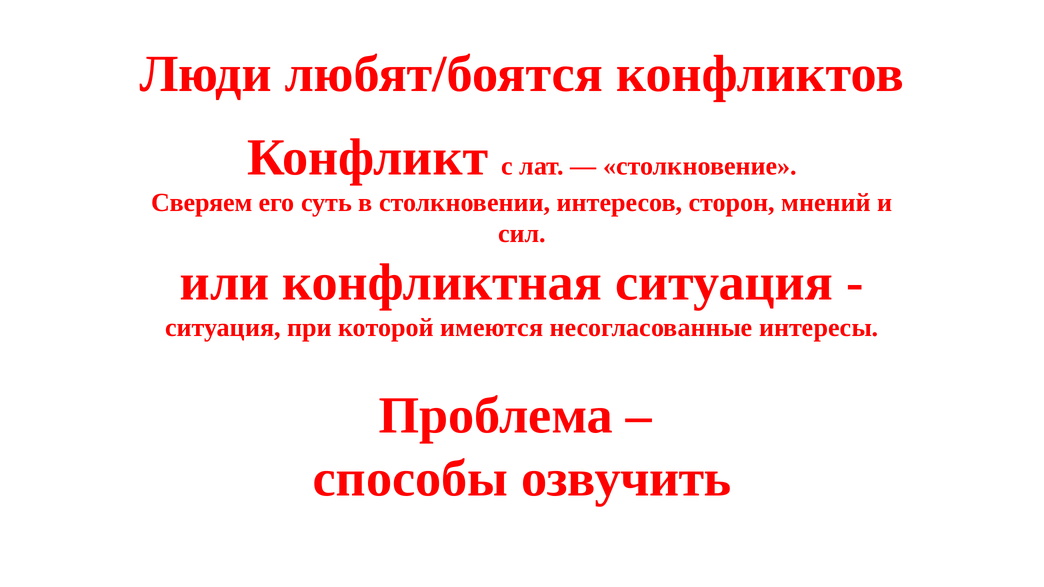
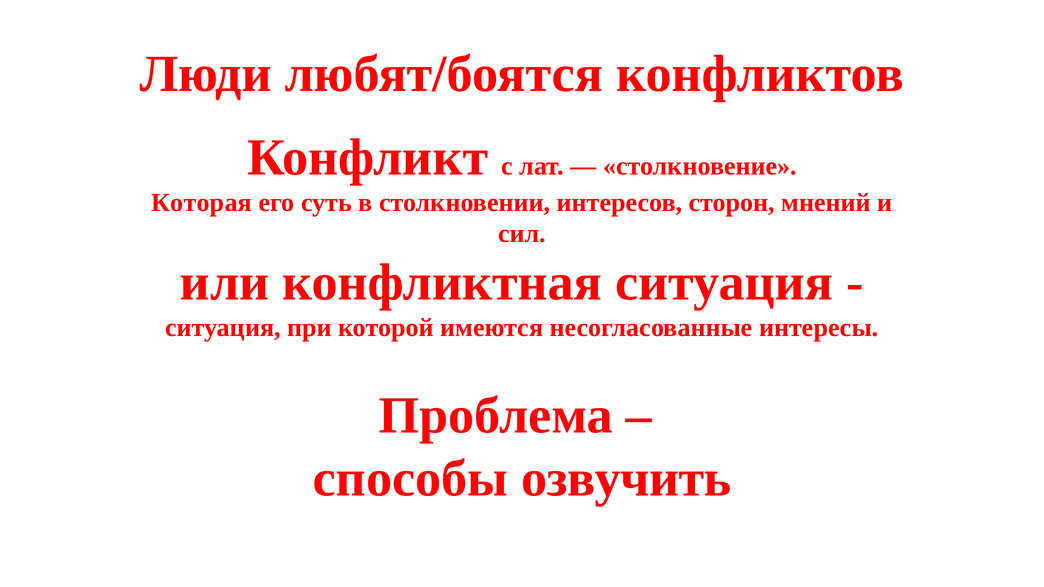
Сверяем: Сверяем -> Которая
